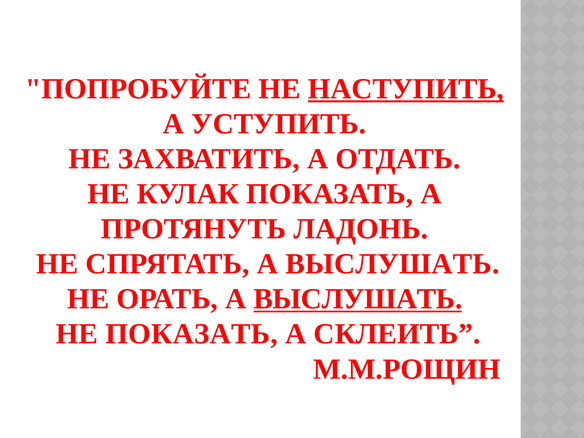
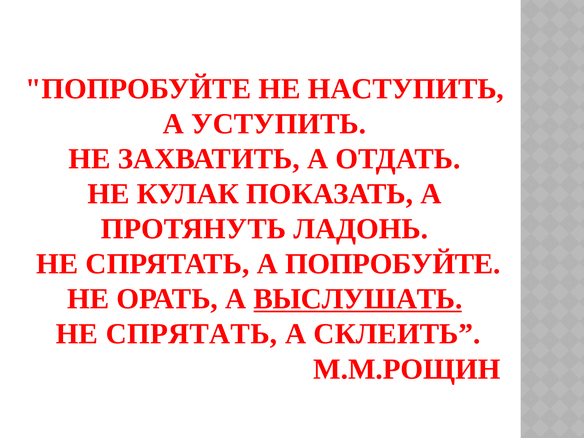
НАСТУПИТЬ underline: present -> none
СПРЯТАТЬ А ВЫСЛУШАТЬ: ВЫСЛУШАТЬ -> ПОПРОБУЙТЕ
ПОКАЗАТЬ at (191, 334): ПОКАЗАТЬ -> СПРЯТАТЬ
